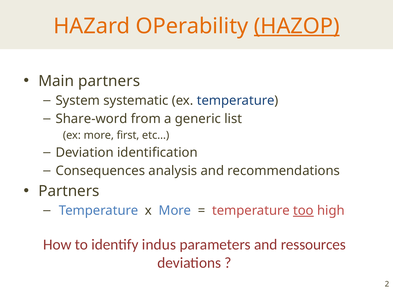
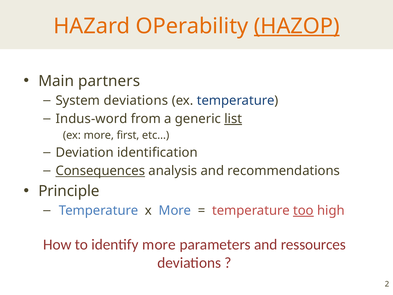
System systematic: systematic -> deviations
Share-word: Share-word -> Indus-word
list underline: none -> present
Consequences underline: none -> present
Partners at (69, 191): Partners -> Principle
identify indus: indus -> more
